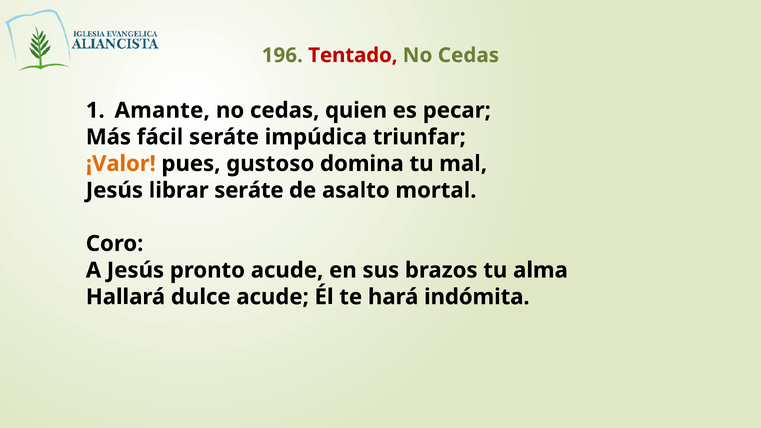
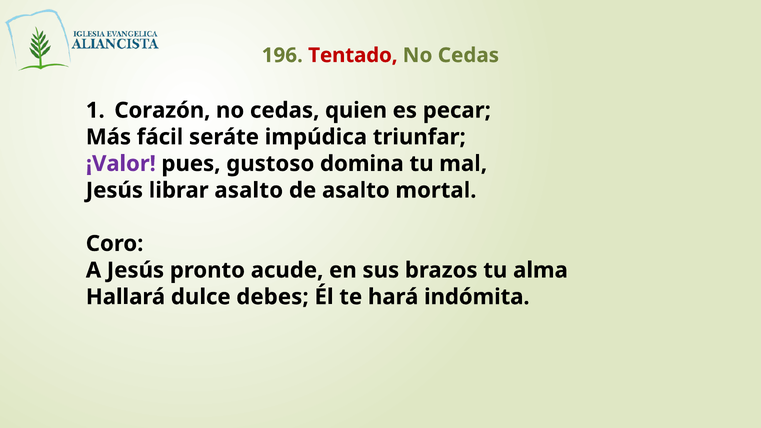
Amante: Amante -> Corazón
¡Valor colour: orange -> purple
librar seráte: seráte -> asalto
dulce acude: acude -> debes
